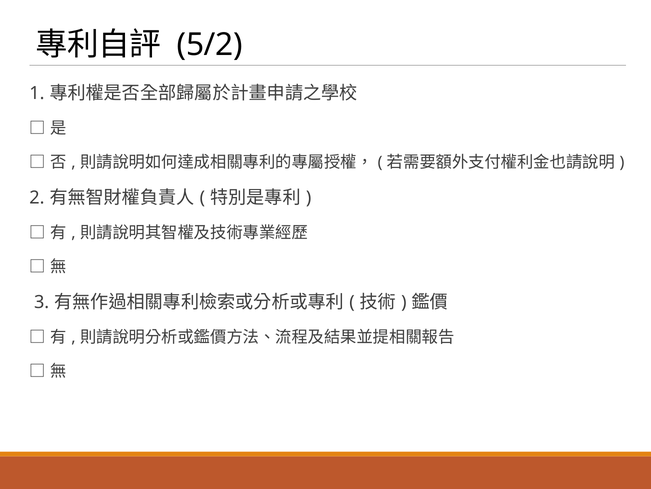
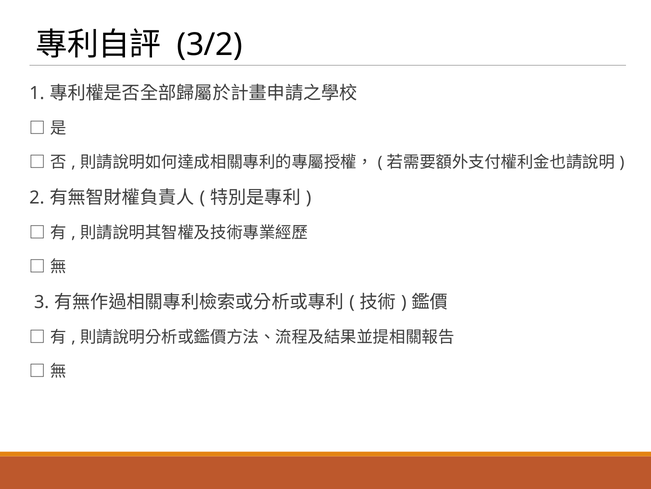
5/2: 5/2 -> 3/2
